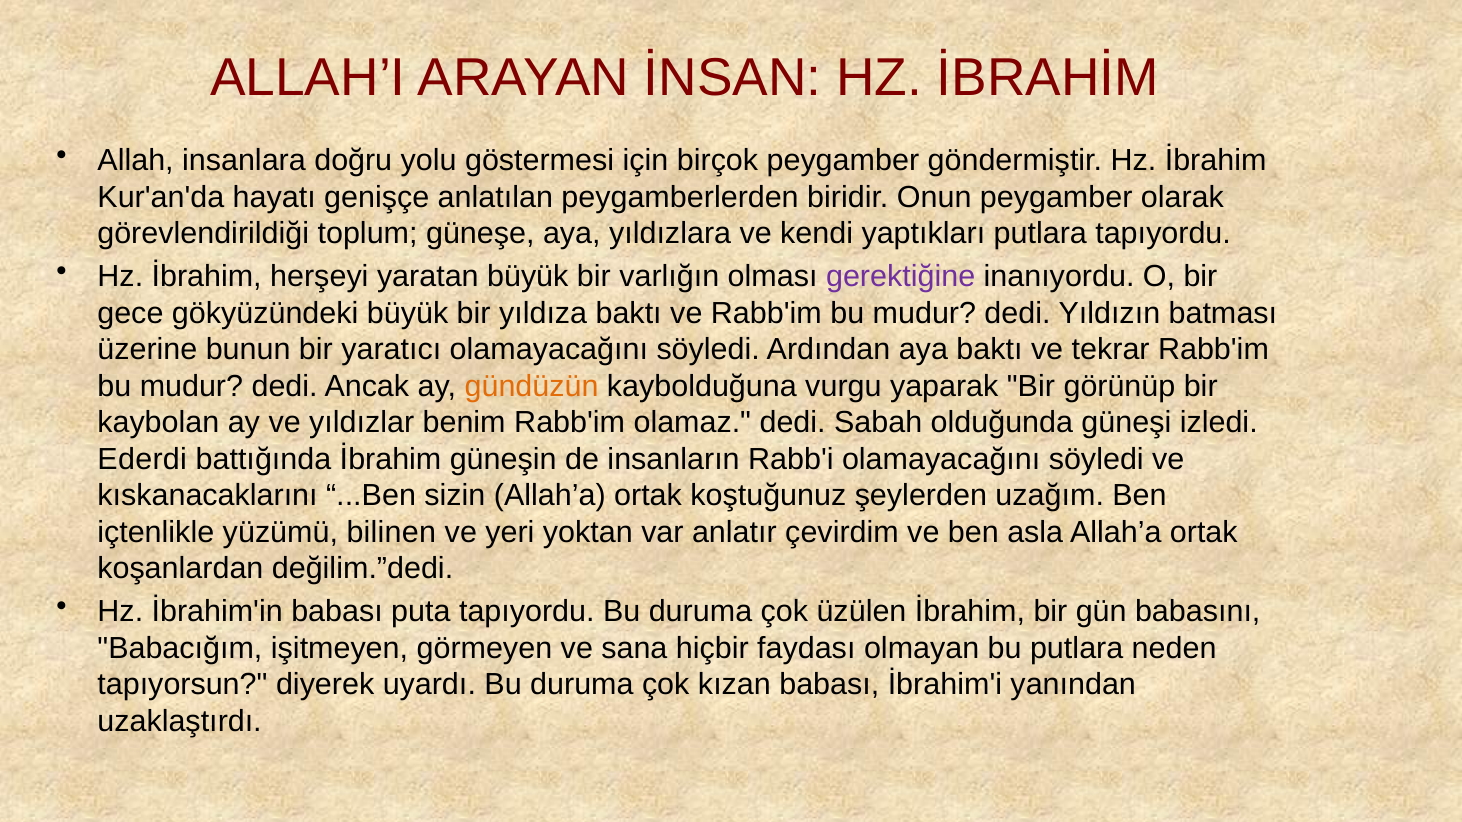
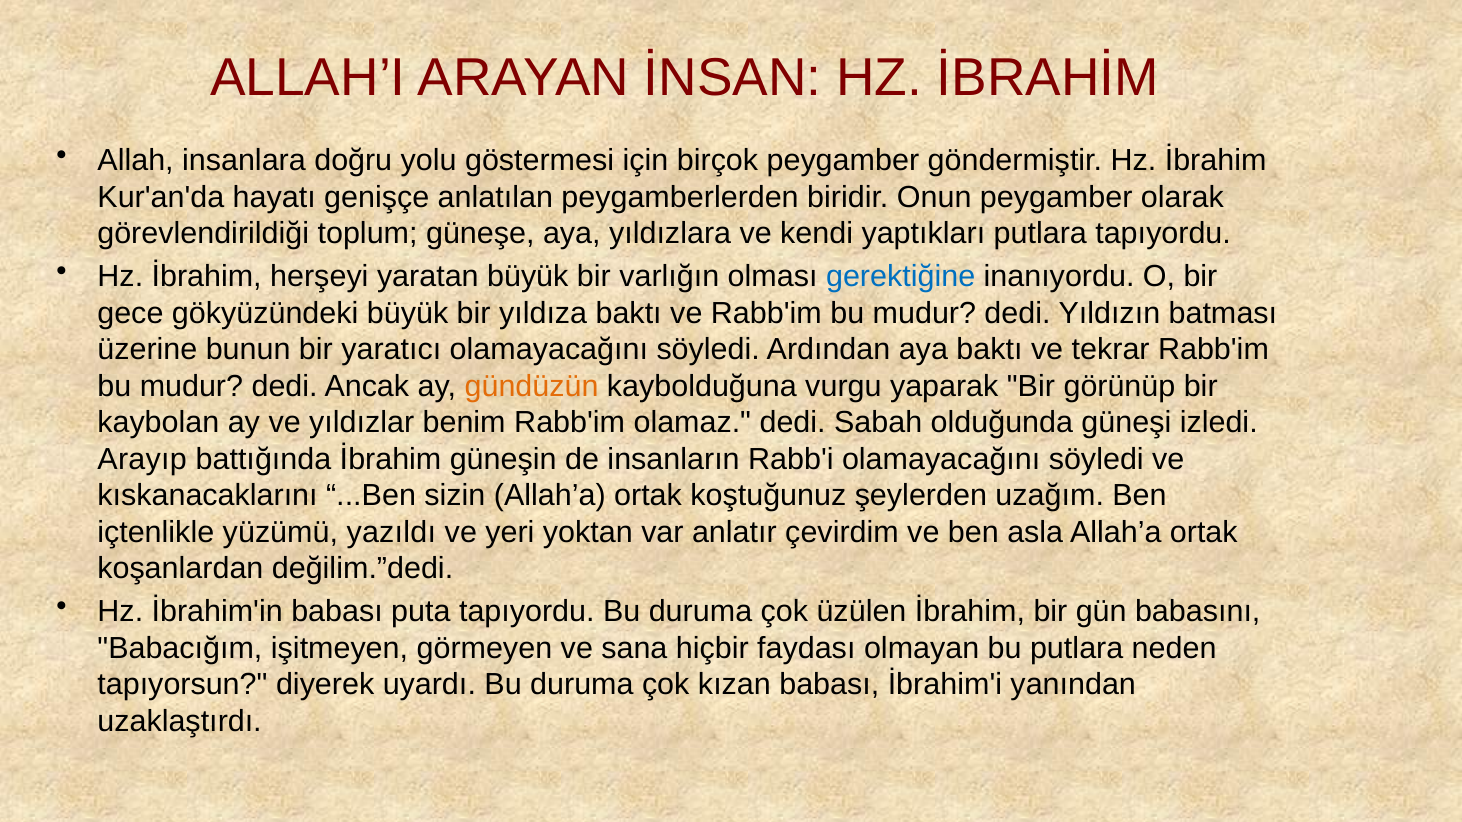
gerektiğine colour: purple -> blue
Ederdi: Ederdi -> Arayıp
bilinen: bilinen -> yazıldı
